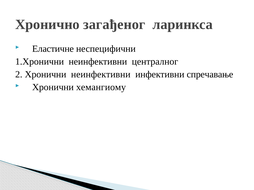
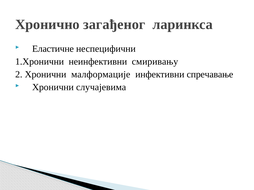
централног: централног -> смиривању
Хрoнични неинфективни: неинфективни -> малформације
хемангиому: хемангиому -> случајевима
